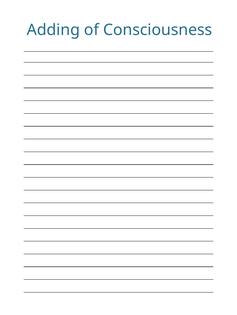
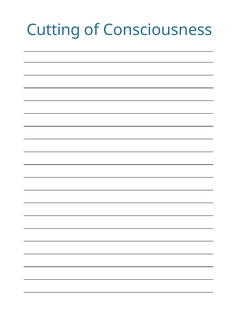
Adding: Adding -> Cutting
